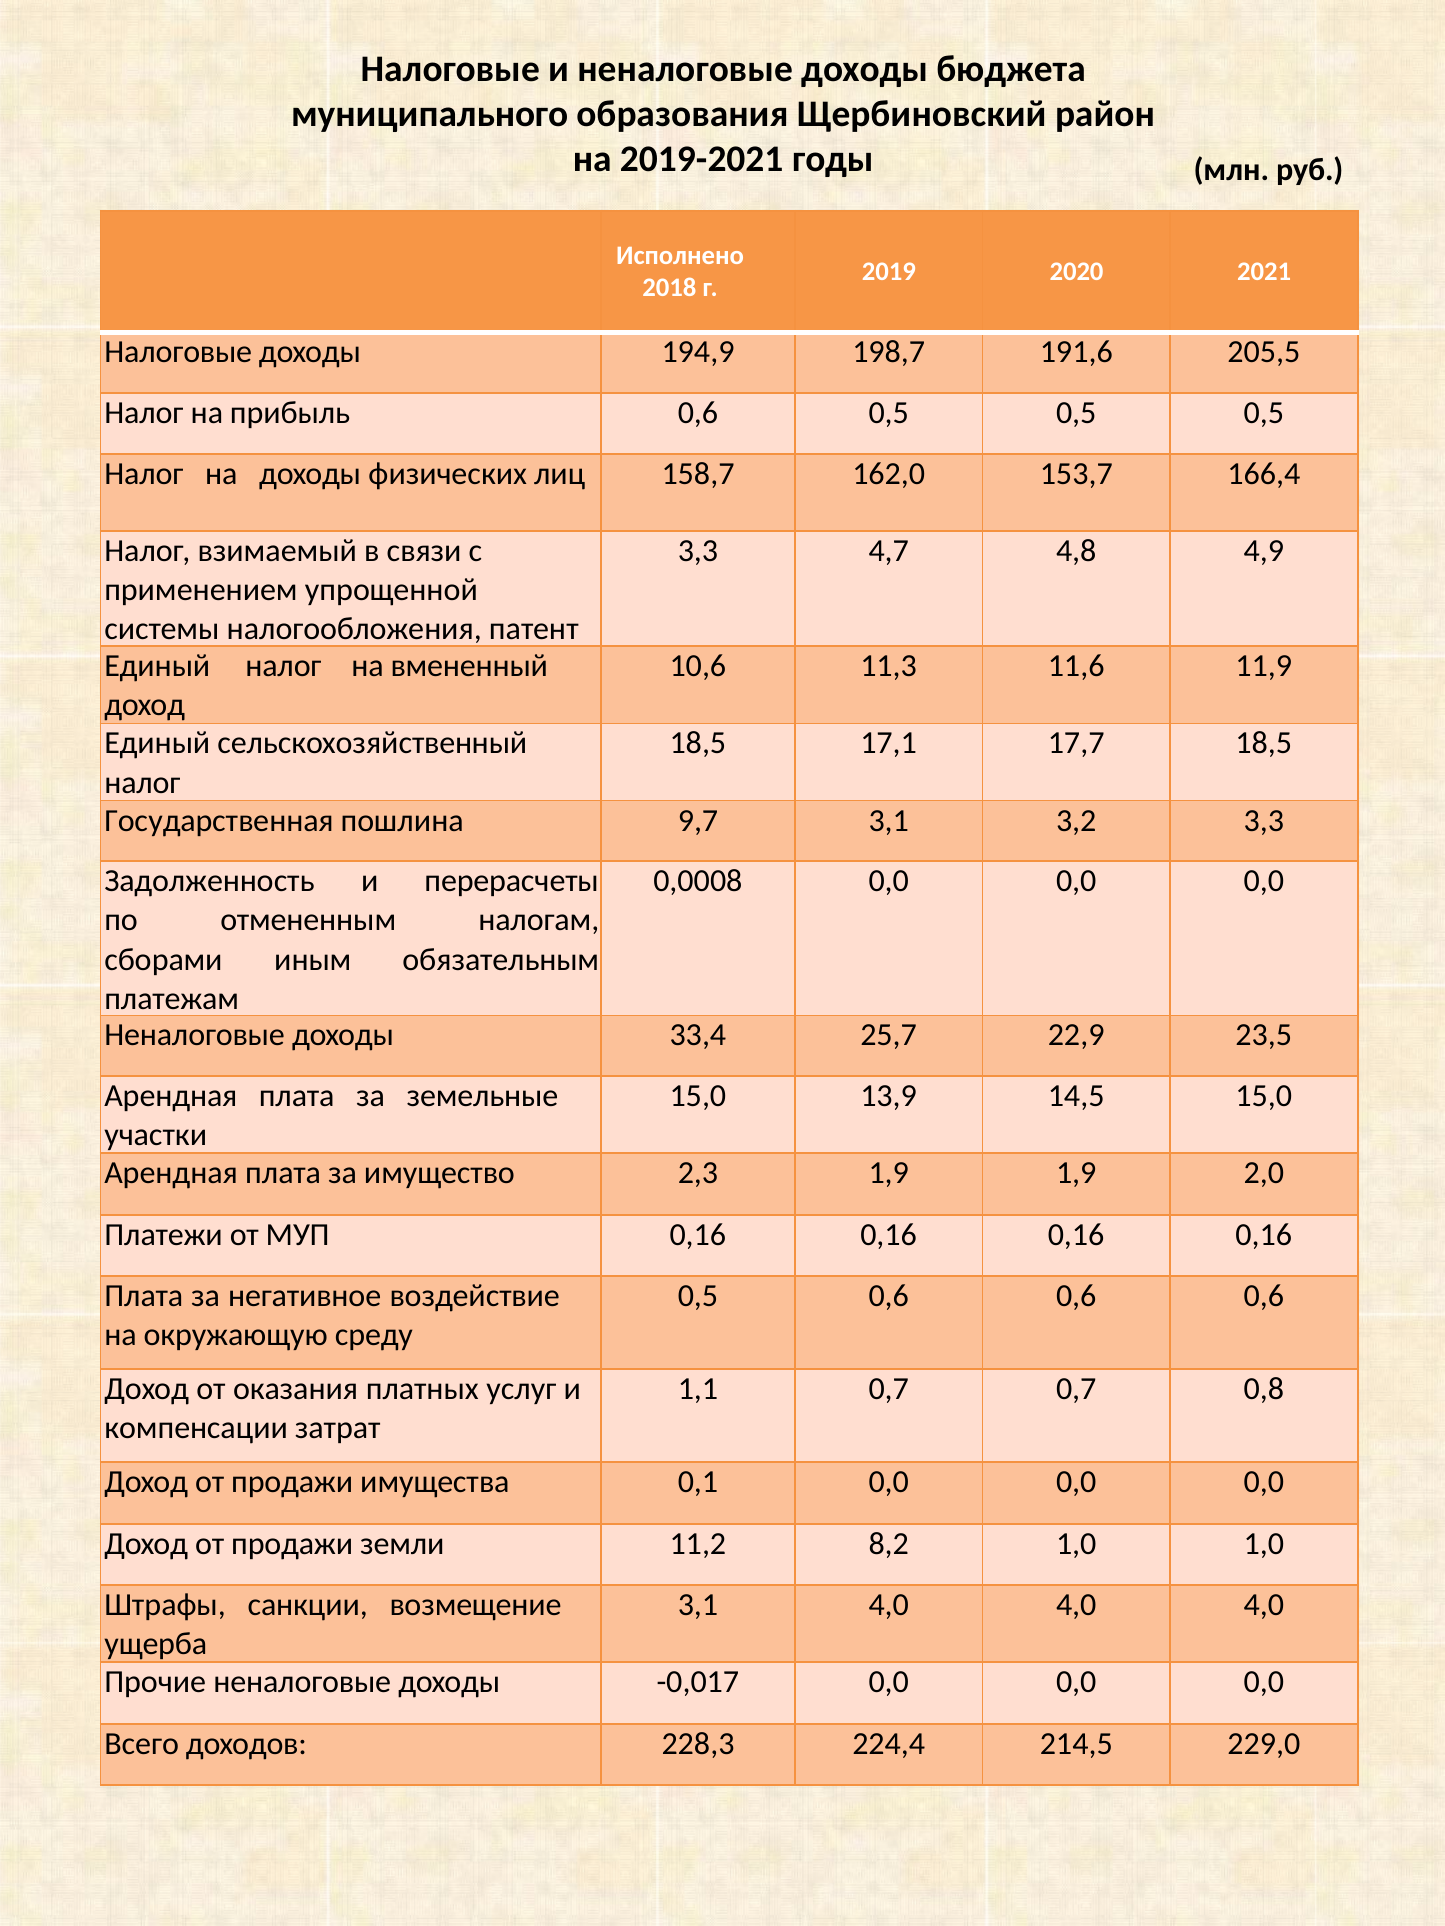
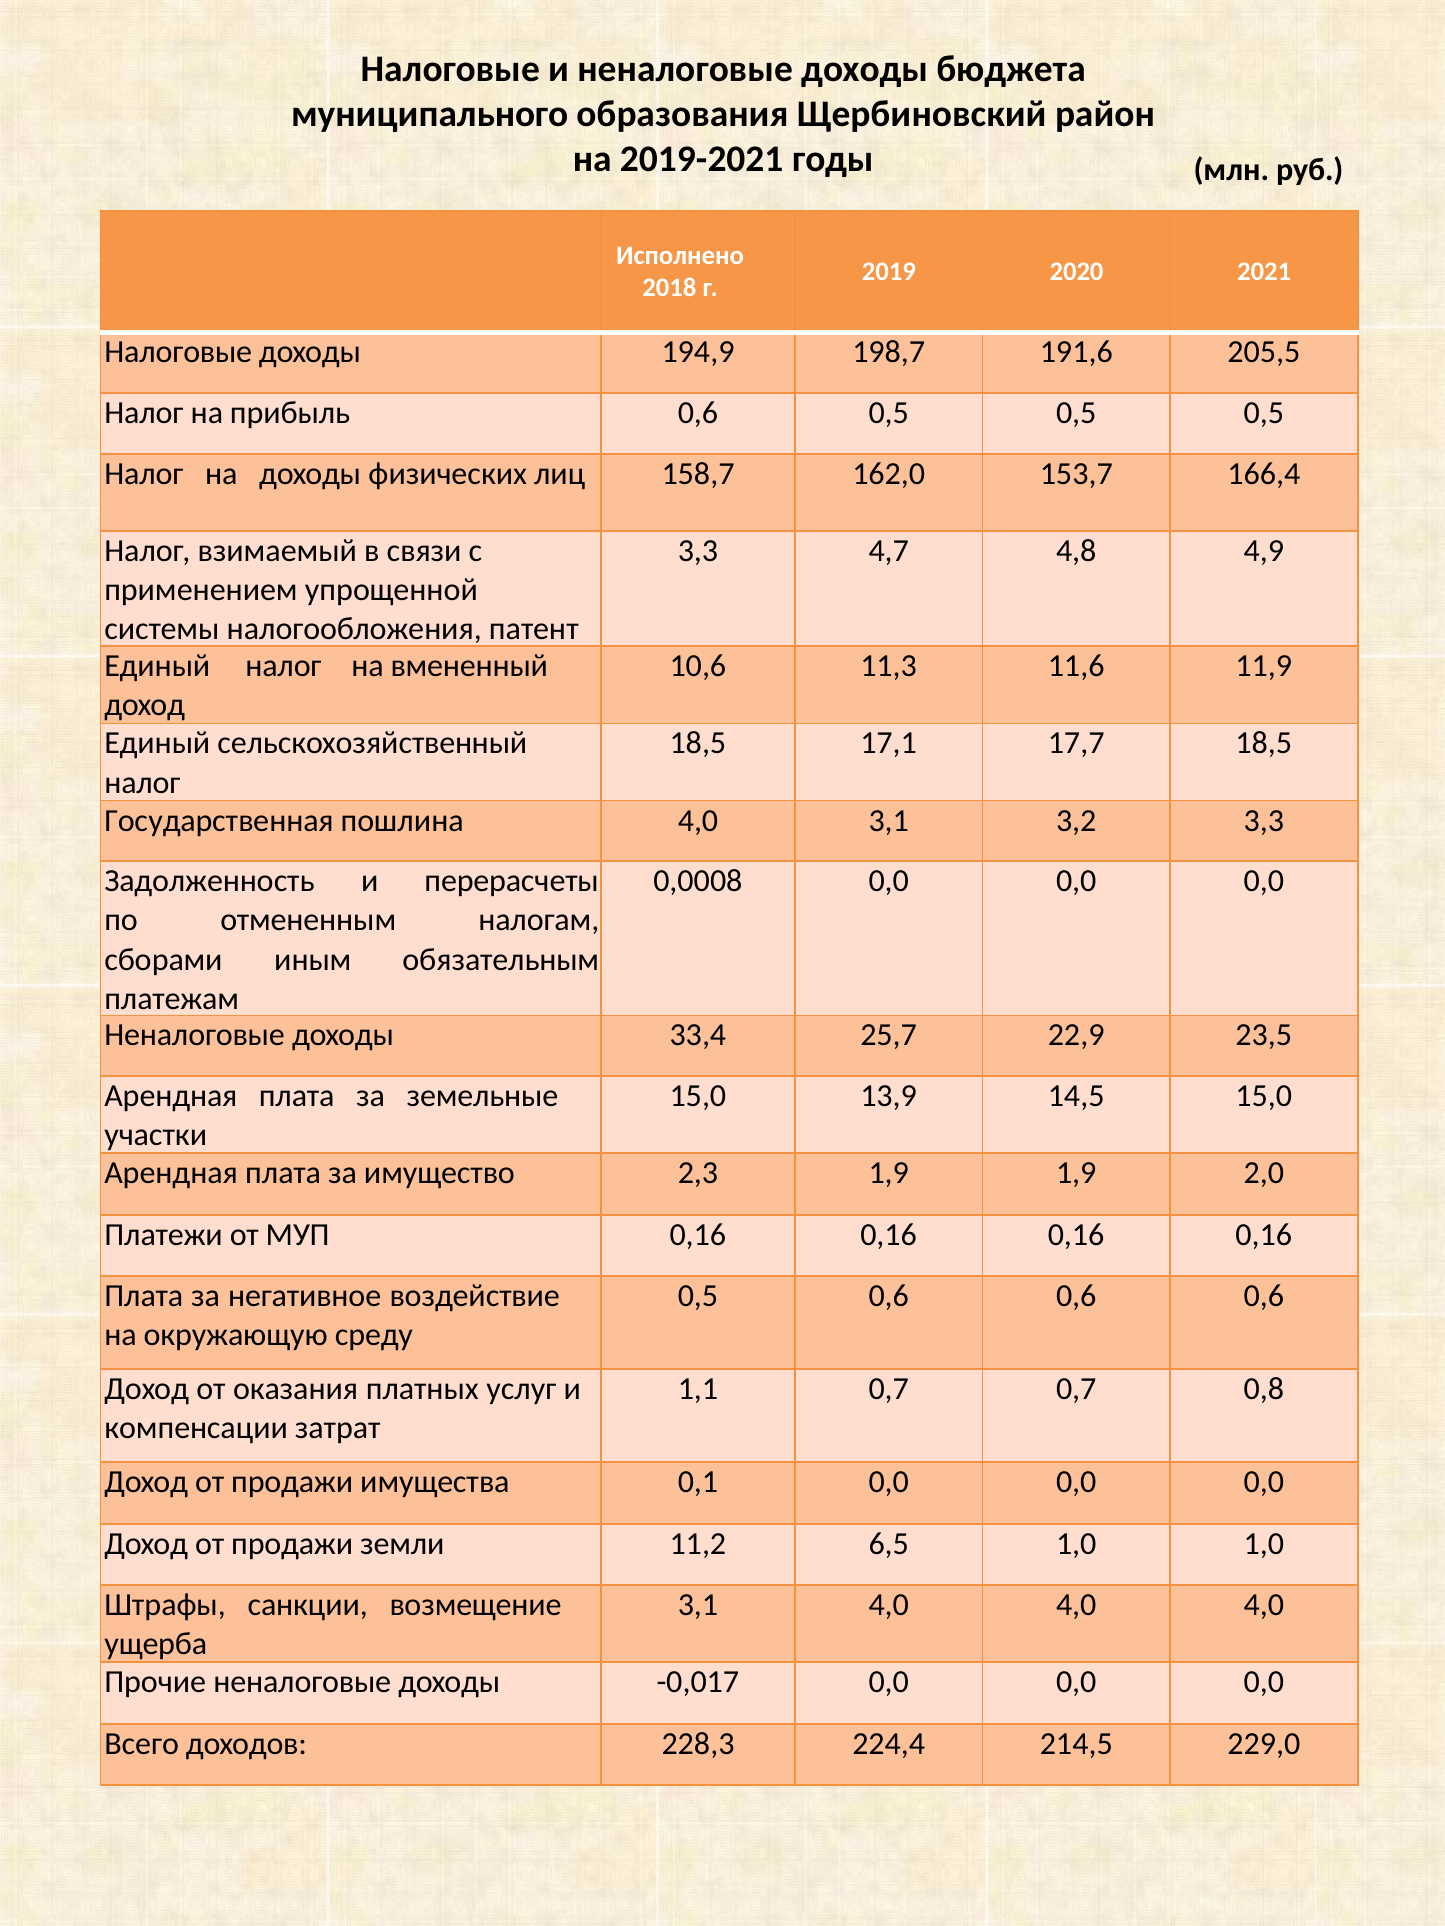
пошлина 9,7: 9,7 -> 4,0
8,2: 8,2 -> 6,5
